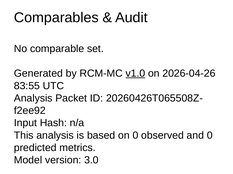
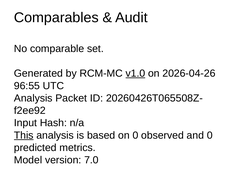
83:55: 83:55 -> 96:55
This underline: none -> present
3.0: 3.0 -> 7.0
